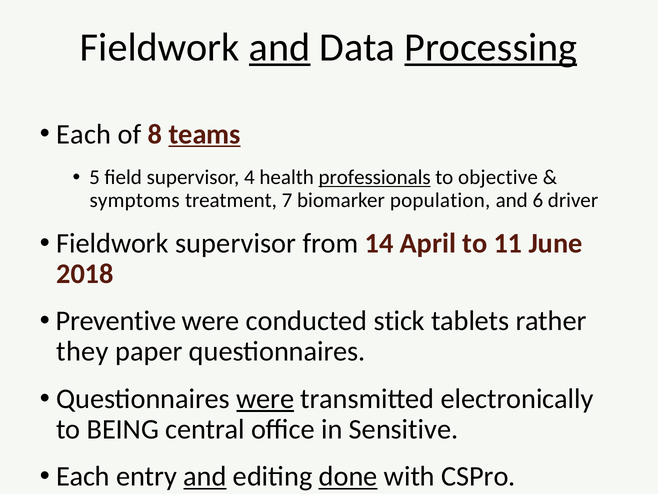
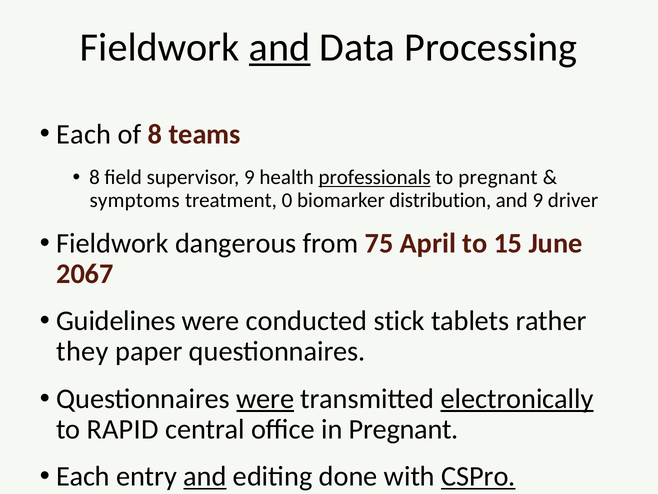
Processing underline: present -> none
teams underline: present -> none
5 at (94, 177): 5 -> 8
supervisor 4: 4 -> 9
to objective: objective -> pregnant
7: 7 -> 0
population: population -> distribution
and 6: 6 -> 9
Fieldwork supervisor: supervisor -> dangerous
14: 14 -> 75
11: 11 -> 15
2018: 2018 -> 2067
Preventive: Preventive -> Guidelines
electronically underline: none -> present
BEING: BEING -> RAPID
in Sensitive: Sensitive -> Pregnant
done underline: present -> none
CSPro underline: none -> present
